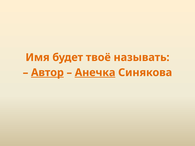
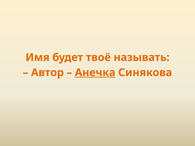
Автор underline: present -> none
